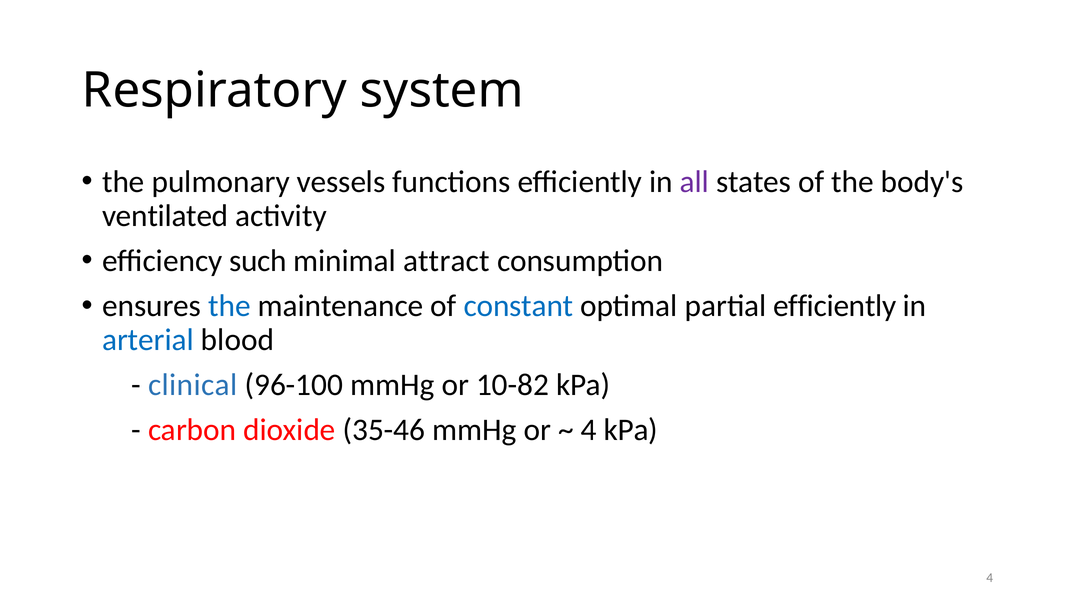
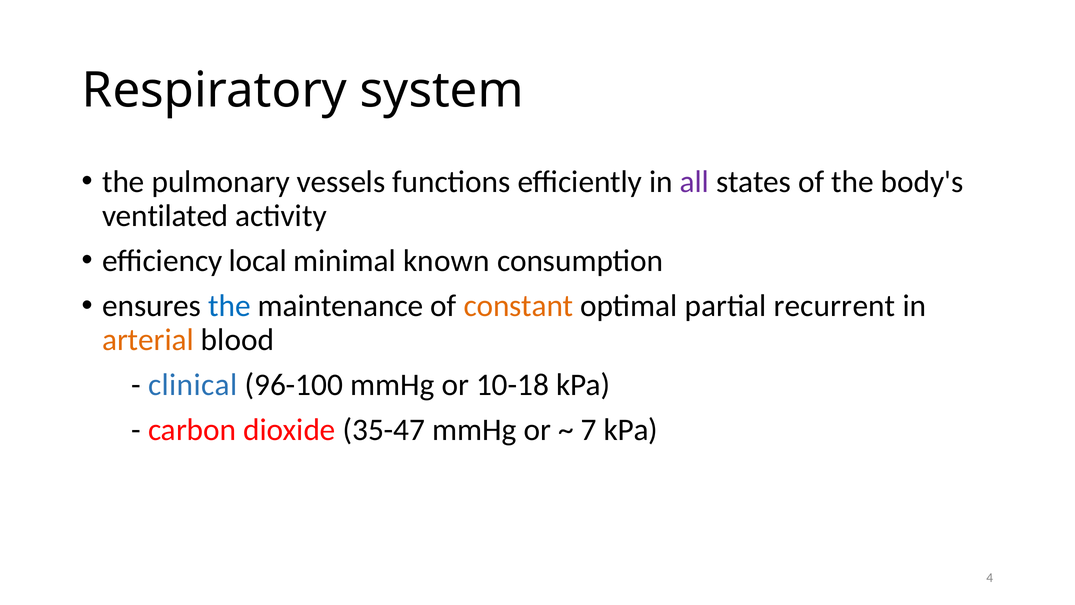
such: such -> local
attract: attract -> known
constant colour: blue -> orange
partial efficiently: efficiently -> recurrent
arterial colour: blue -> orange
10-82: 10-82 -> 10-18
35-46: 35-46 -> 35-47
4 at (589, 430): 4 -> 7
